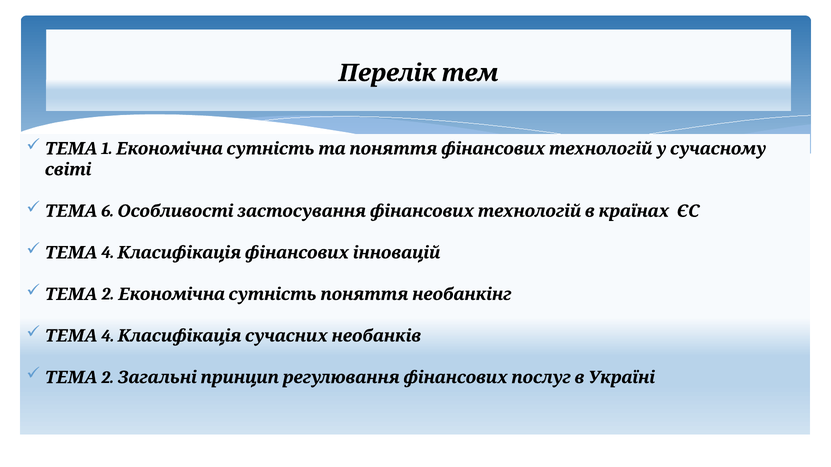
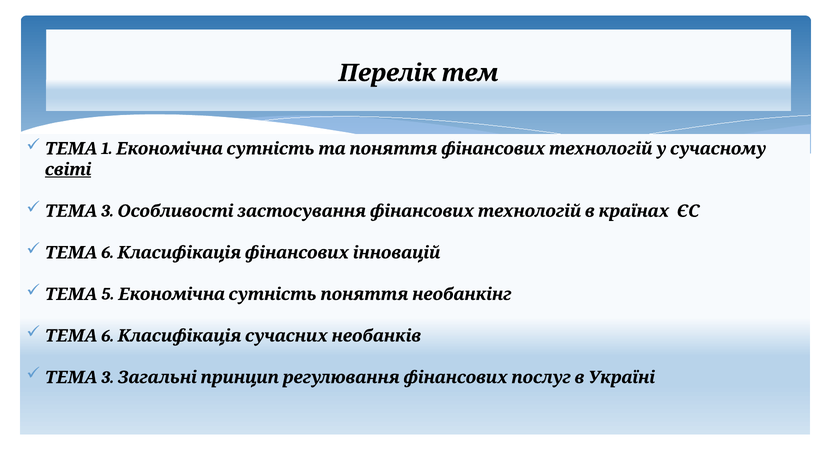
світі underline: none -> present
6 at (108, 211): 6 -> 3
4 at (108, 253): 4 -> 6
2 at (108, 295): 2 -> 5
4 at (108, 336): 4 -> 6
2 at (108, 378): 2 -> 3
